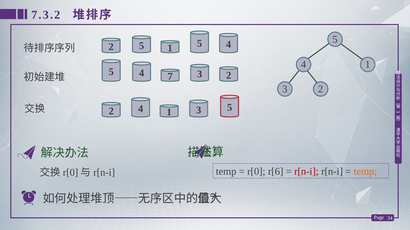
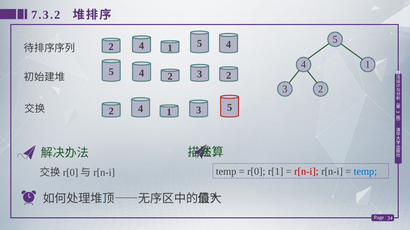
5 at (141, 46): 5 -> 4
4 7: 7 -> 2
r[6: r[6 -> r[1
temp at (365, 172) colour: orange -> blue
